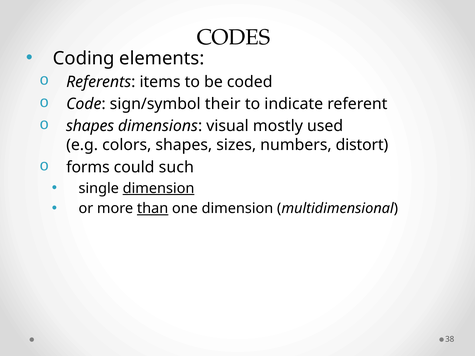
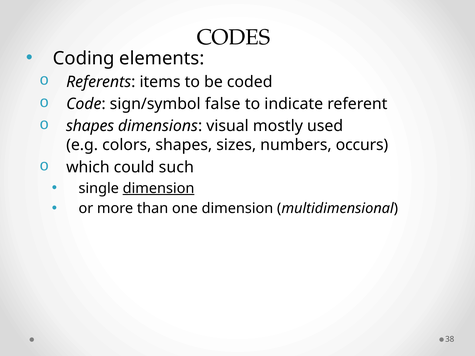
their: their -> false
distort: distort -> occurs
forms: forms -> which
than underline: present -> none
